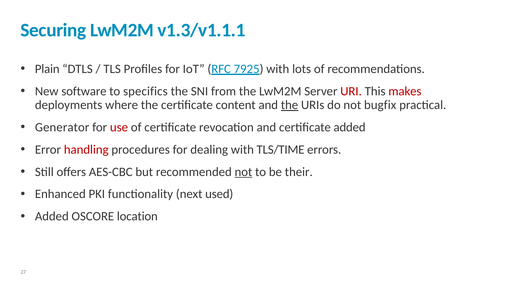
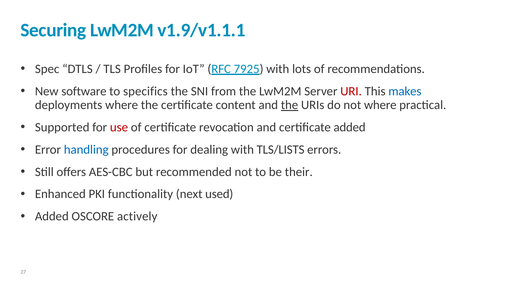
v1.3/v1.1.1: v1.3/v1.1.1 -> v1.9/v1.1.1
Plain: Plain -> Spec
makes colour: red -> blue
not bugfix: bugfix -> where
Generator: Generator -> Supported
handling colour: red -> blue
TLS/TIME: TLS/TIME -> TLS/LISTS
not at (243, 172) underline: present -> none
location: location -> actively
